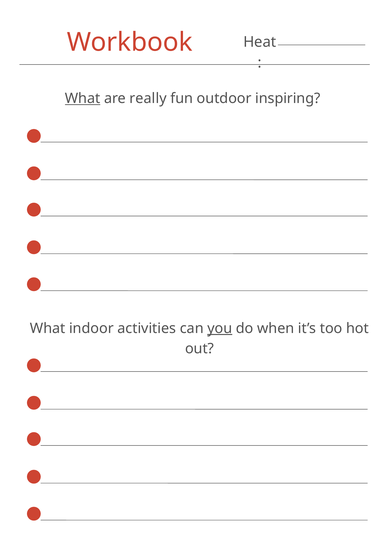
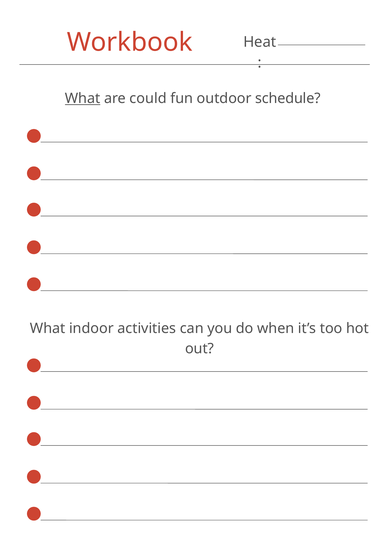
really: really -> could
inspiring: inspiring -> schedule
you underline: present -> none
